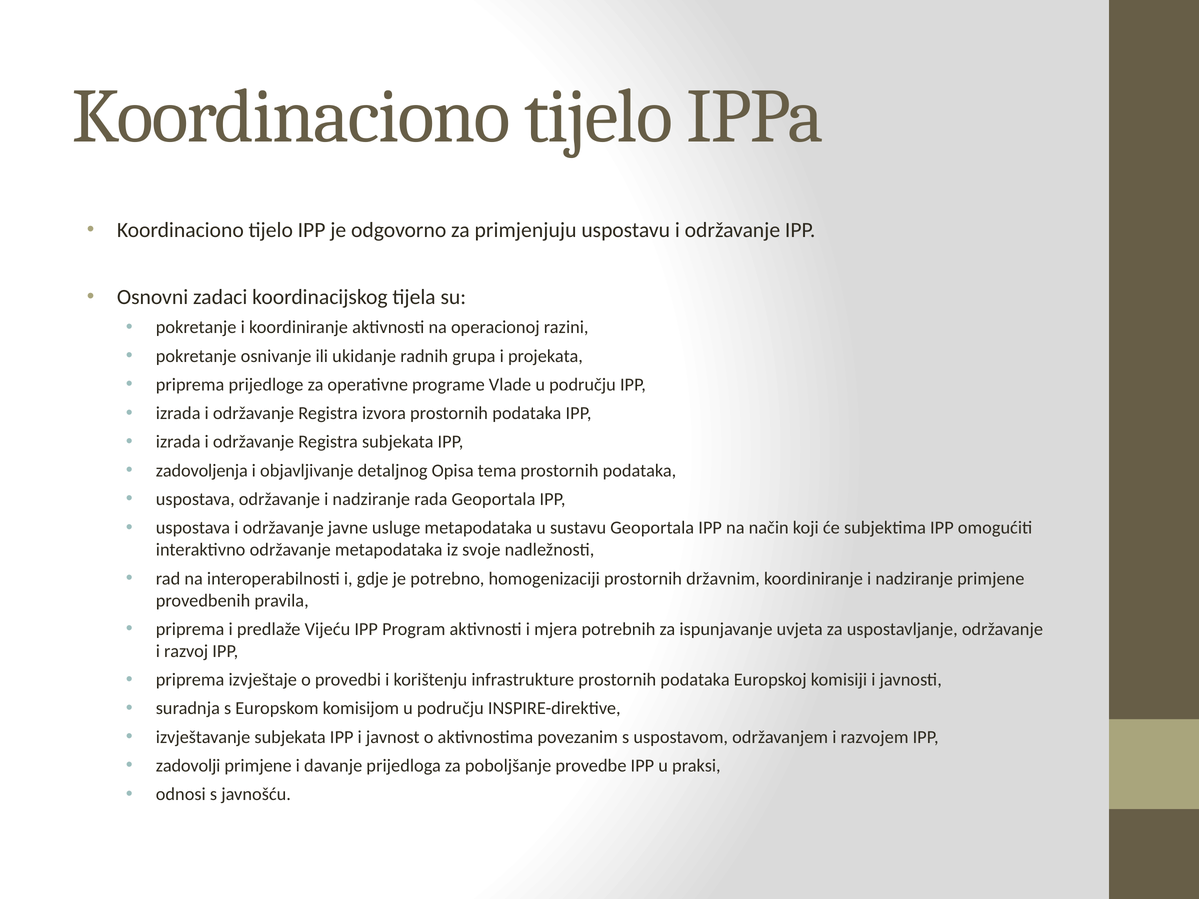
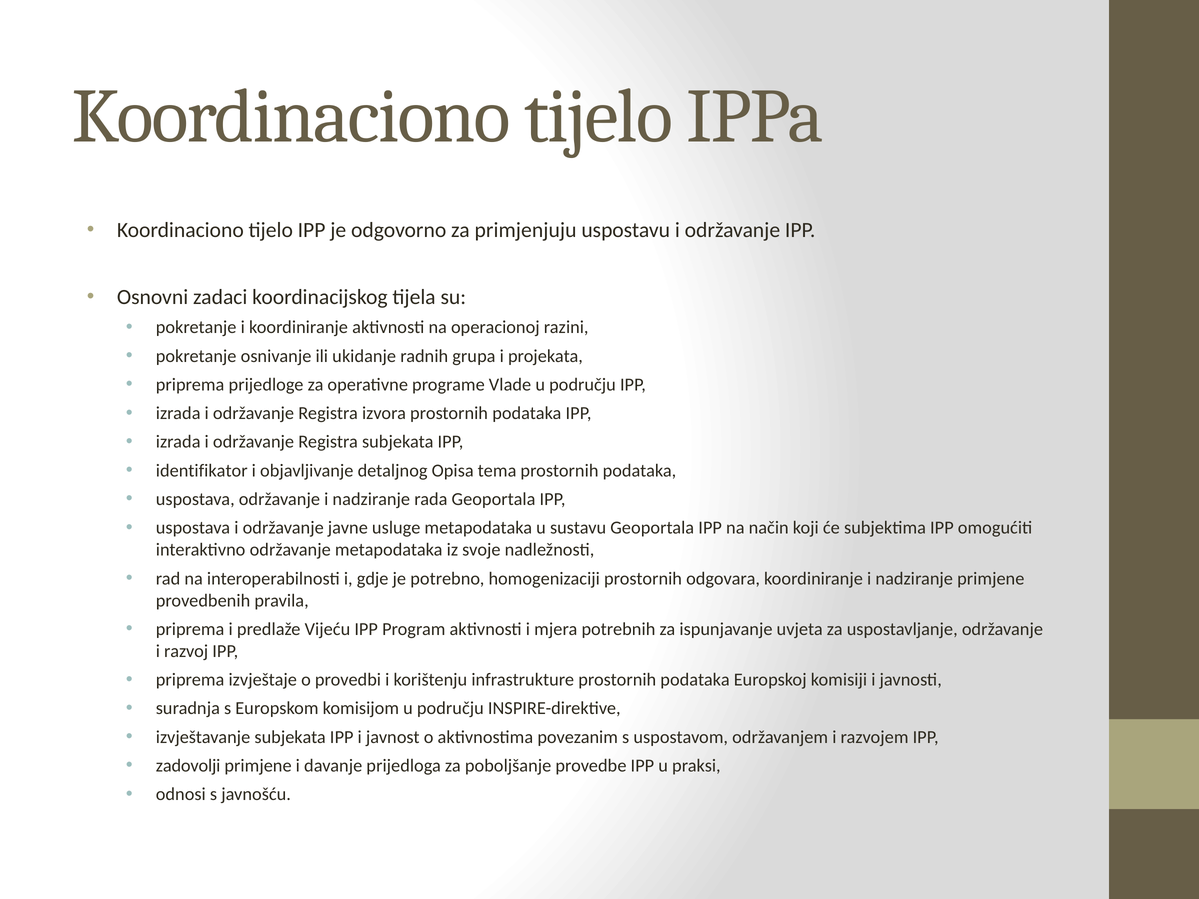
zadovoljenja: zadovoljenja -> identifikator
državnim: državnim -> odgovara
